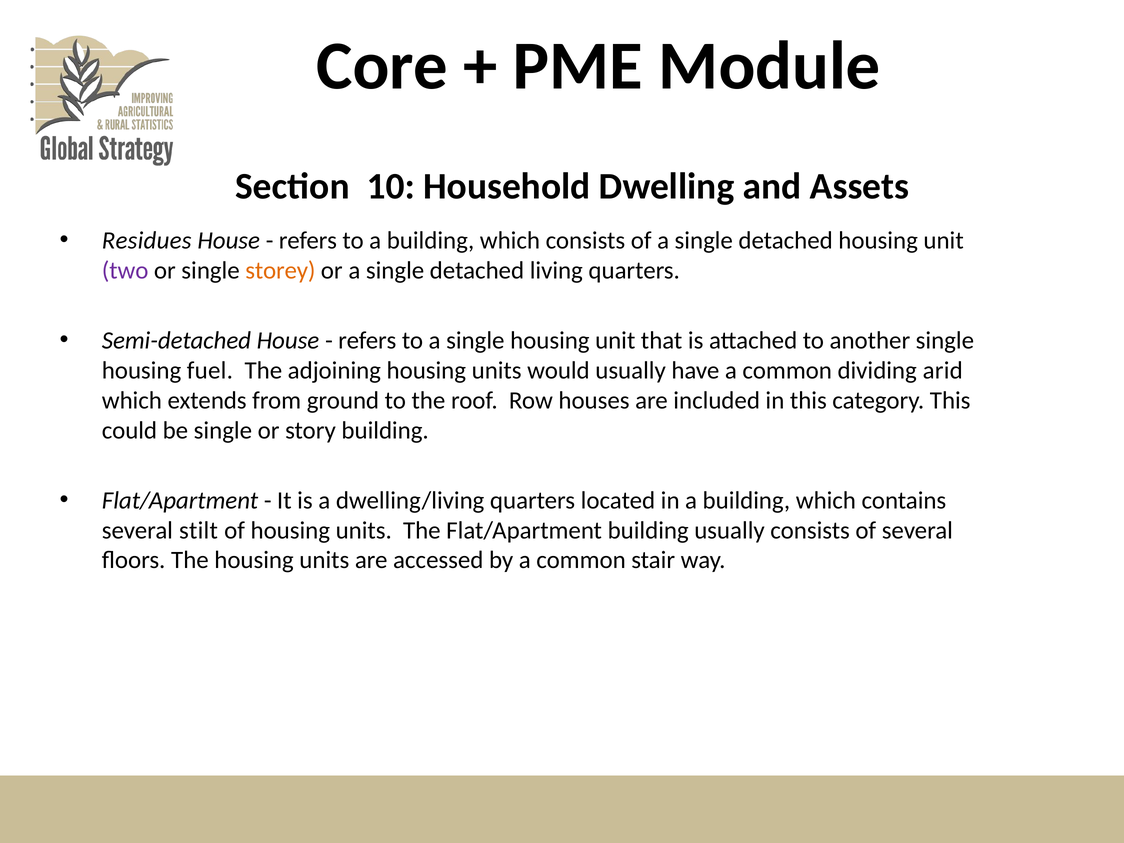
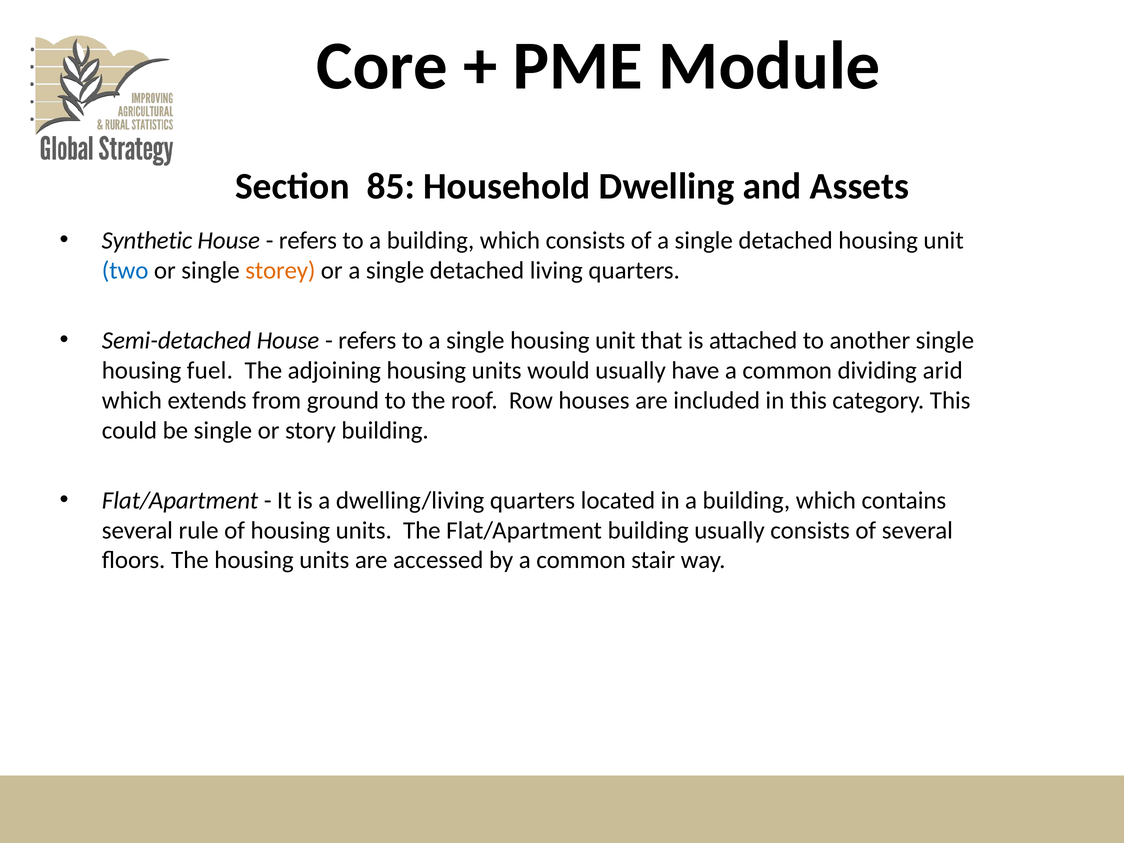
10: 10 -> 85
Residues: Residues -> Synthetic
two colour: purple -> blue
stilt: stilt -> rule
